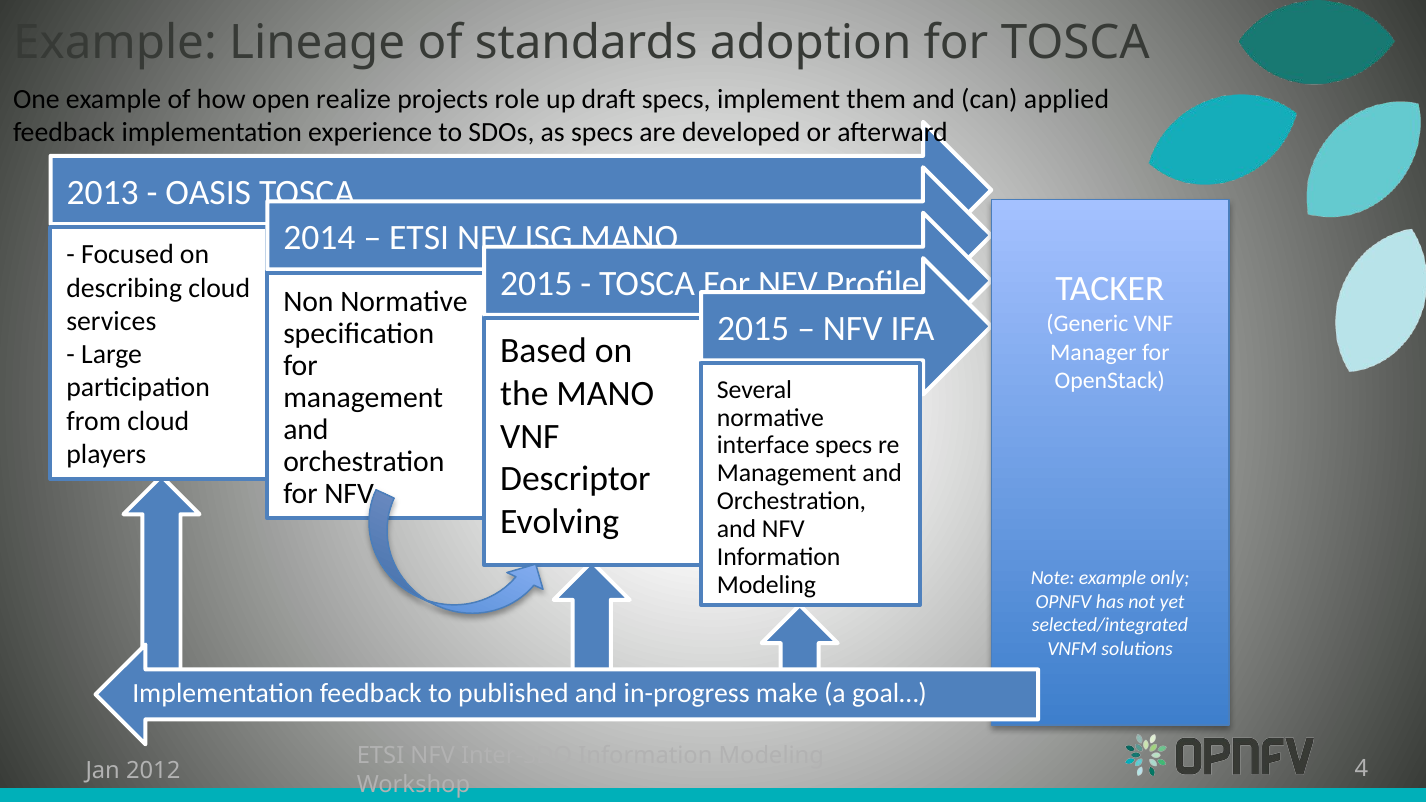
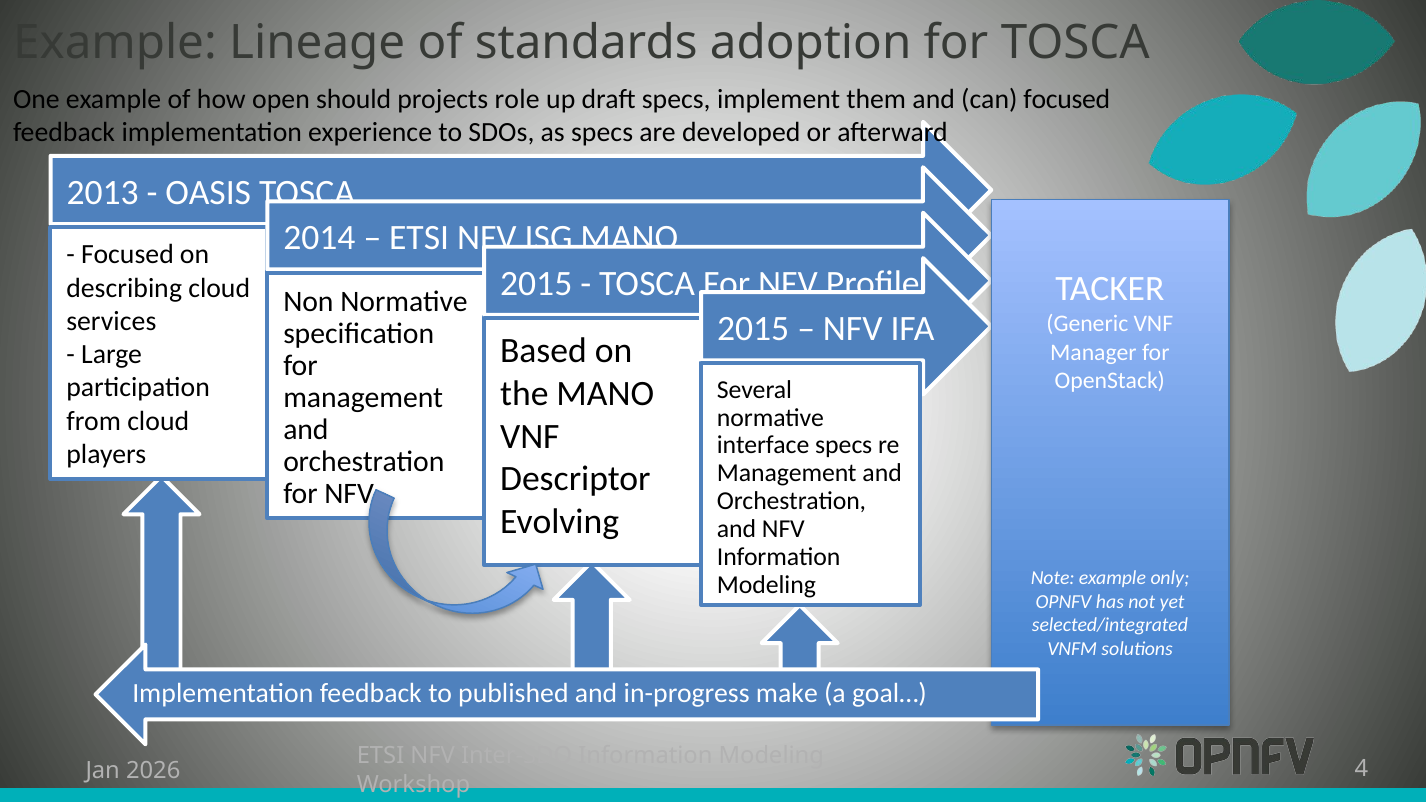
realize: realize -> should
can applied: applied -> focused
2012: 2012 -> 2026
